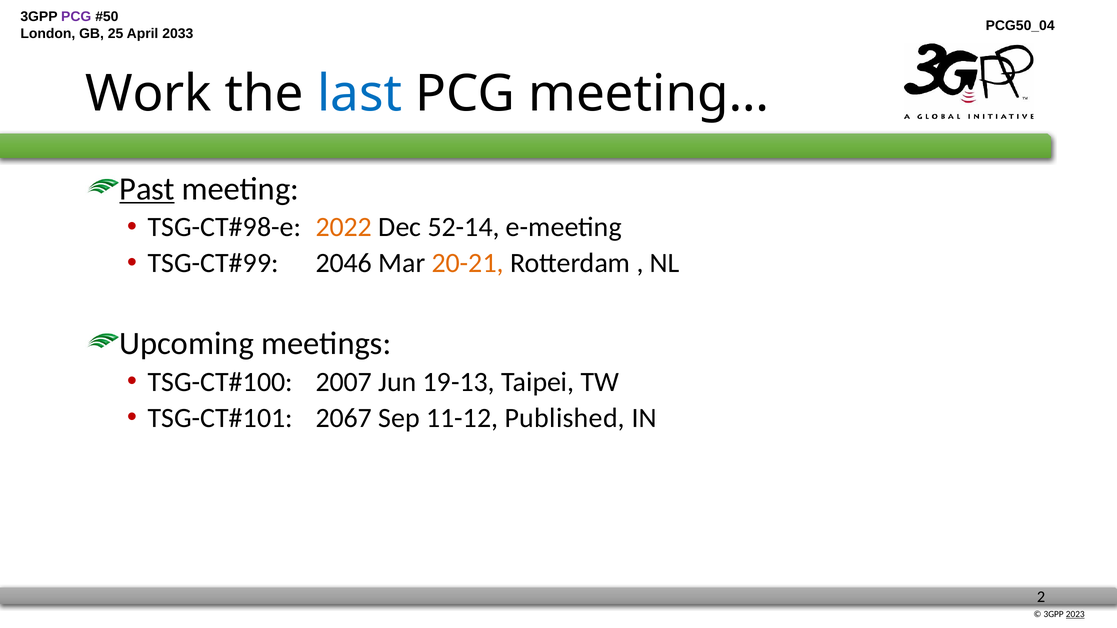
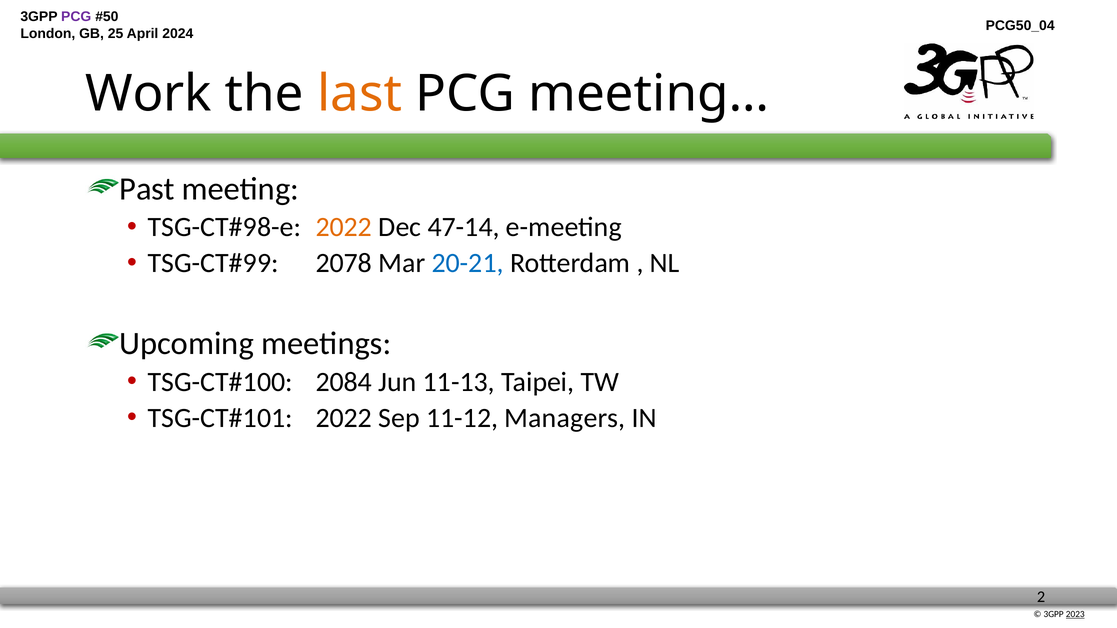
2033: 2033 -> 2024
last colour: blue -> orange
Past underline: present -> none
52-14: 52-14 -> 47-14
2046: 2046 -> 2078
20-21 colour: orange -> blue
2007: 2007 -> 2084
19-13: 19-13 -> 11-13
2067 at (344, 418): 2067 -> 2022
Published: Published -> Managers
